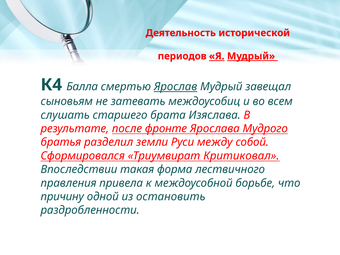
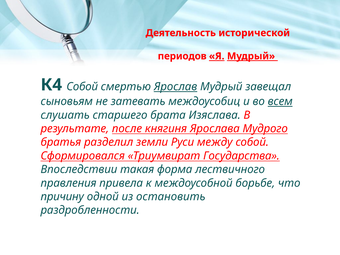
К4 Балла: Балла -> Собой
всем underline: none -> present
фронте: фронте -> княгиня
Критиковал: Критиковал -> Государства
